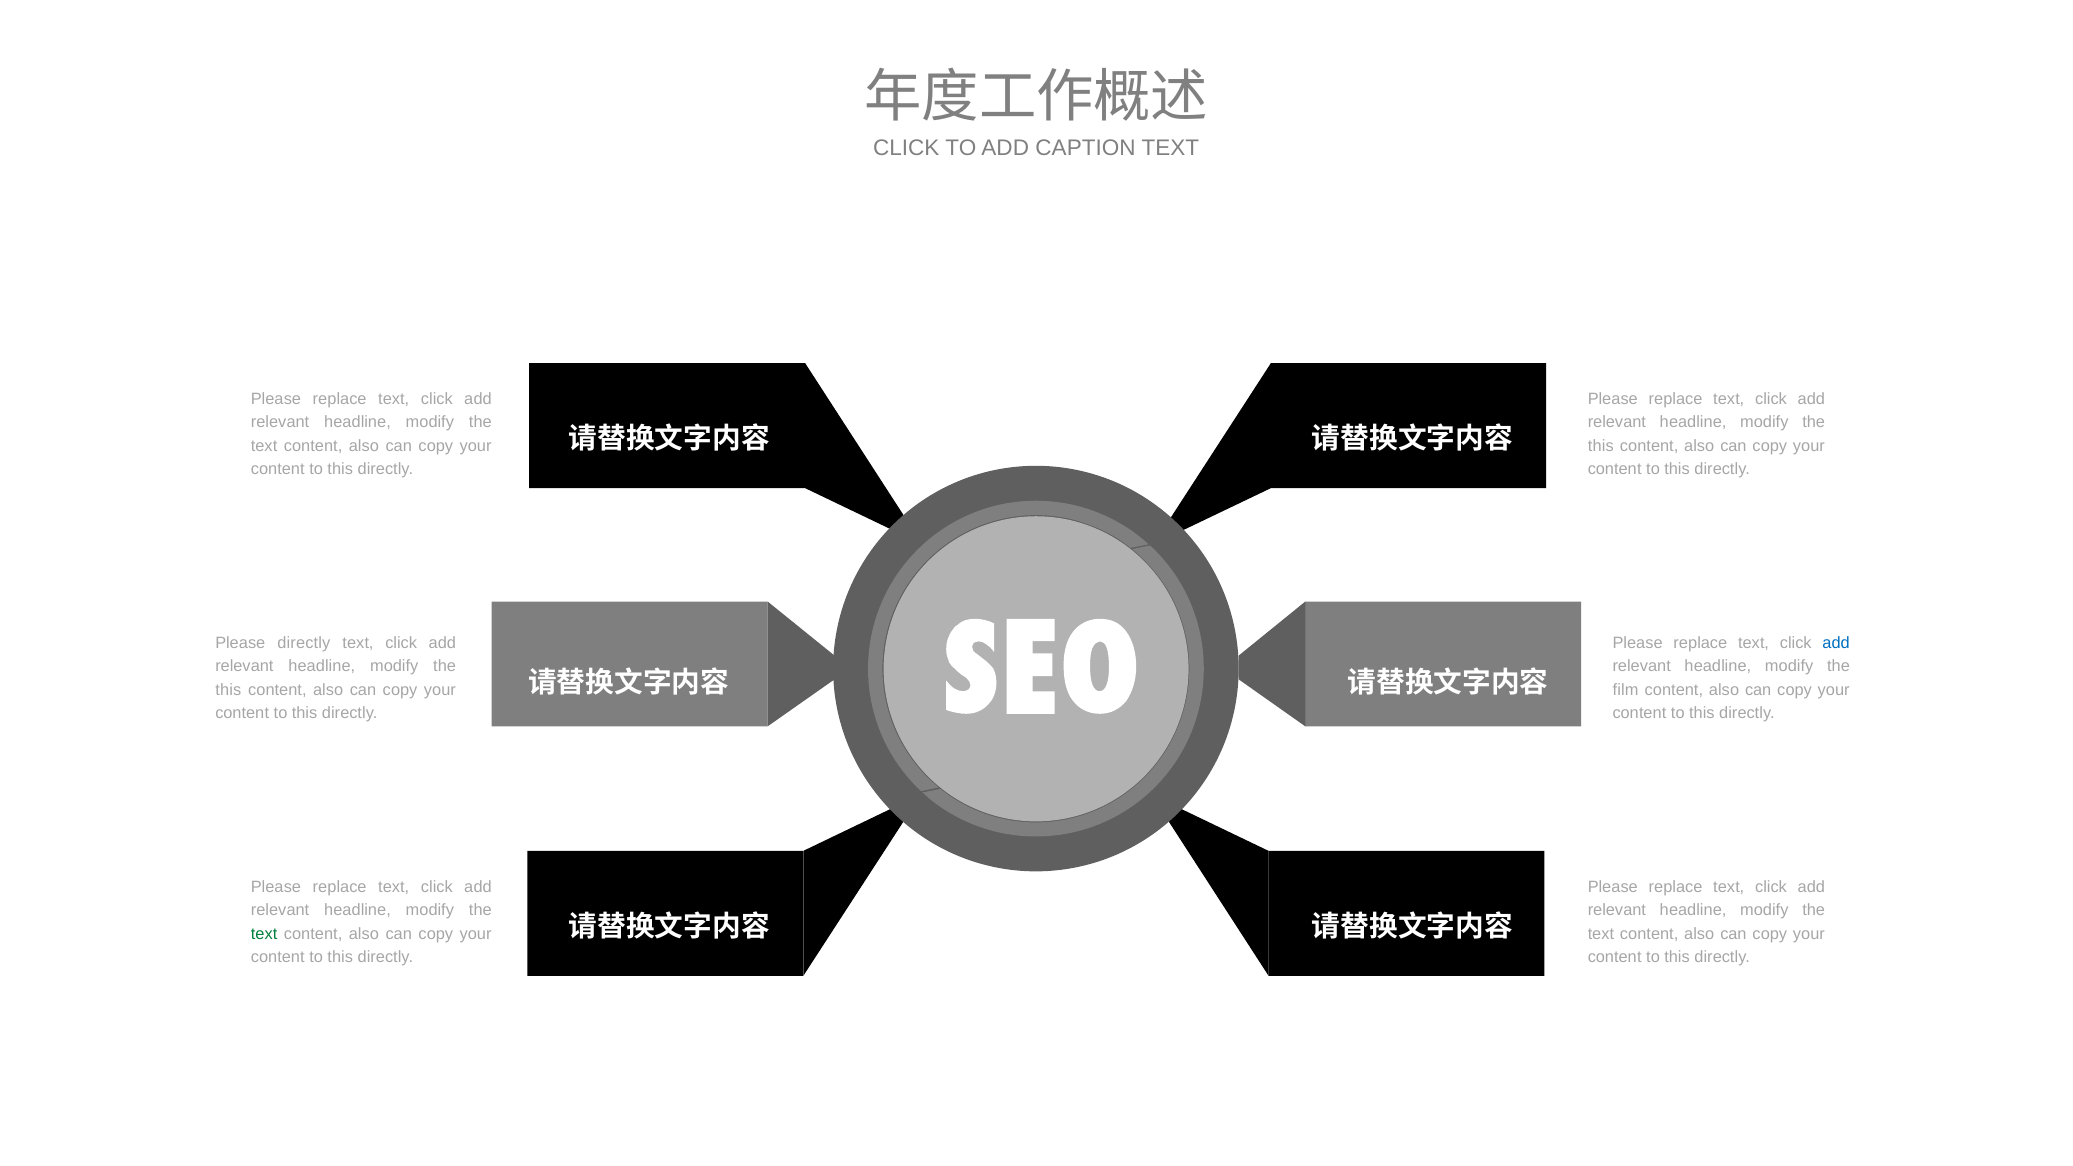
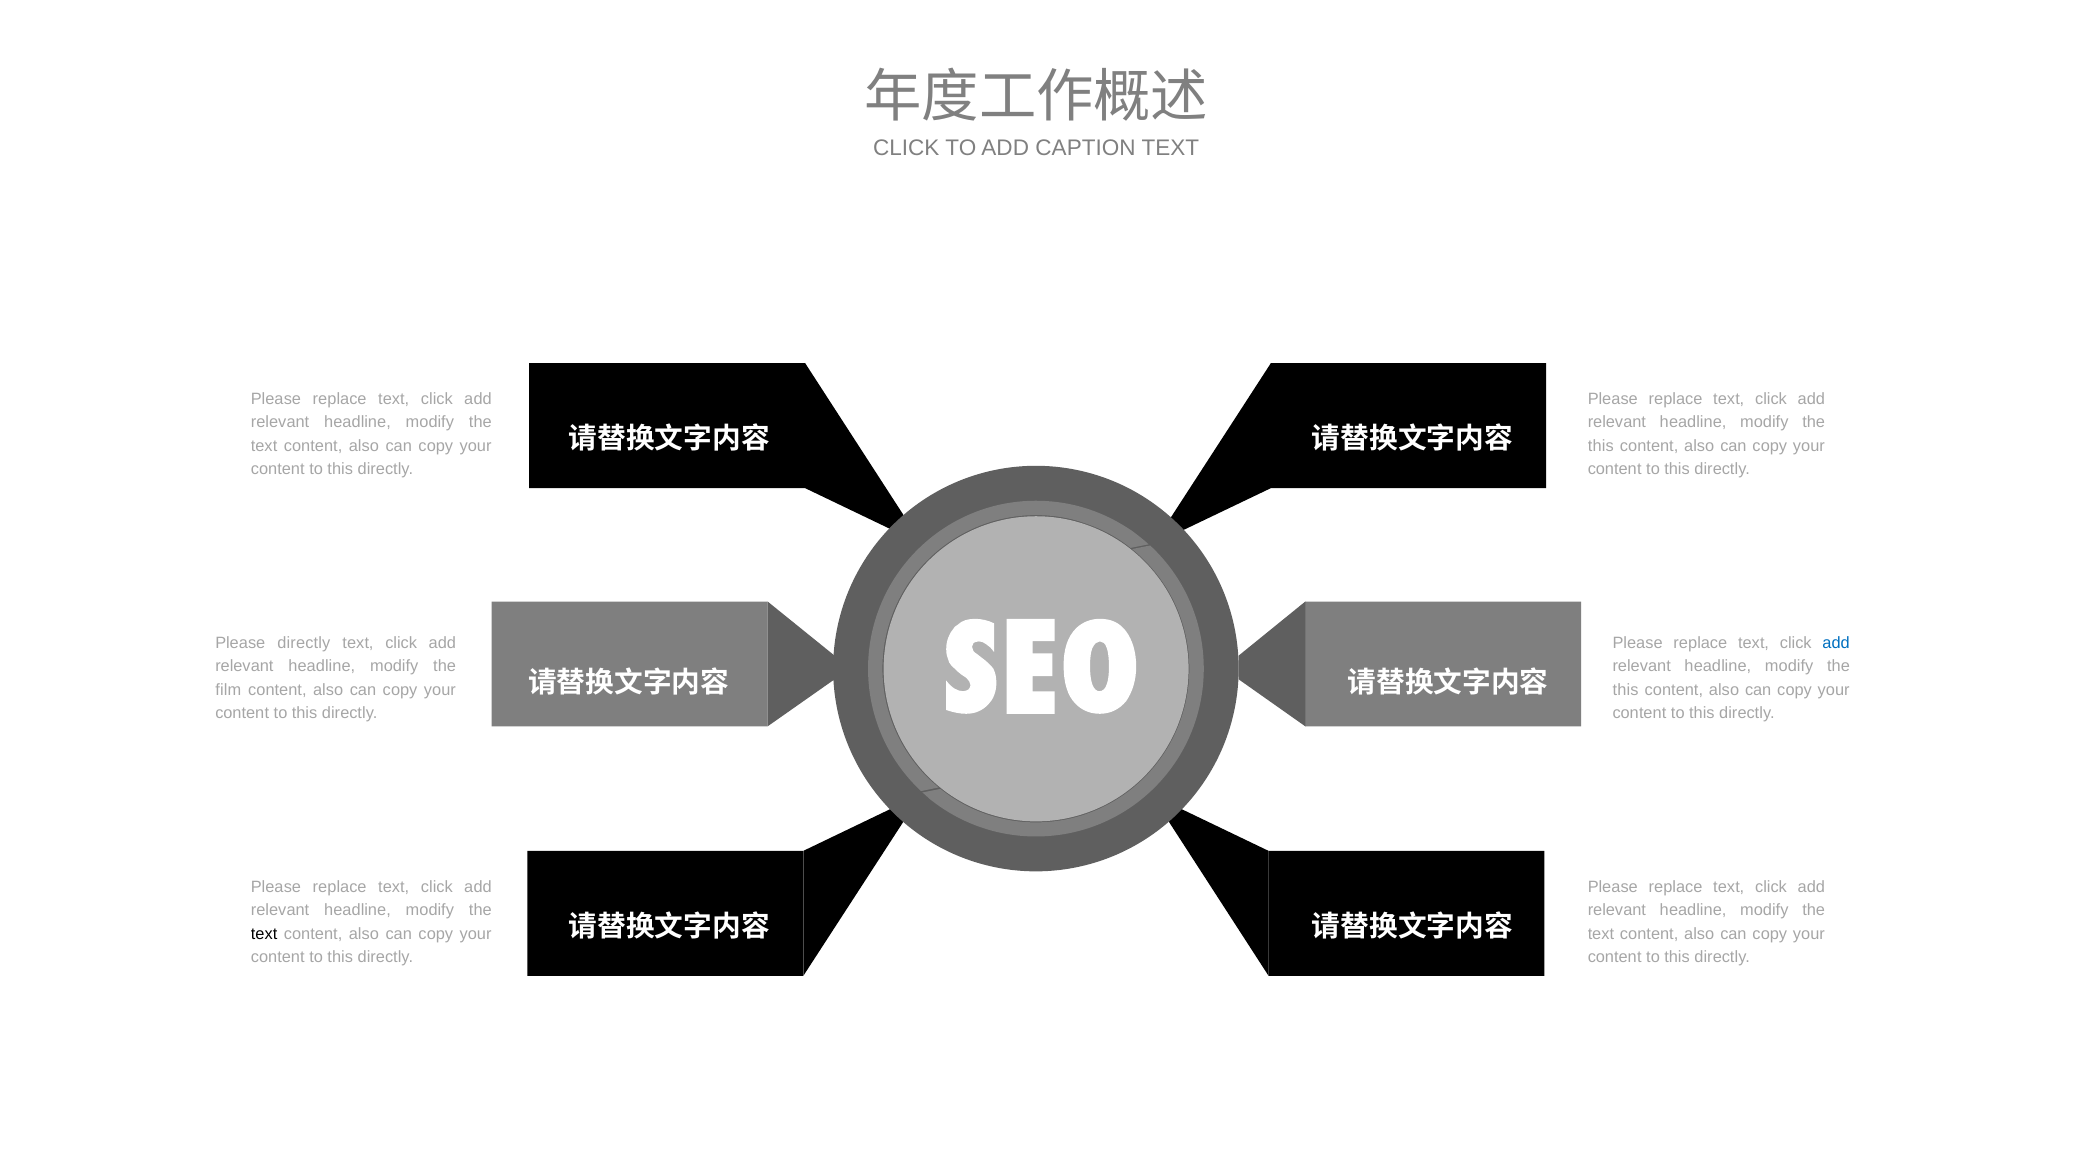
this at (228, 690): this -> film
film at (1626, 690): film -> this
text at (264, 934) colour: green -> black
